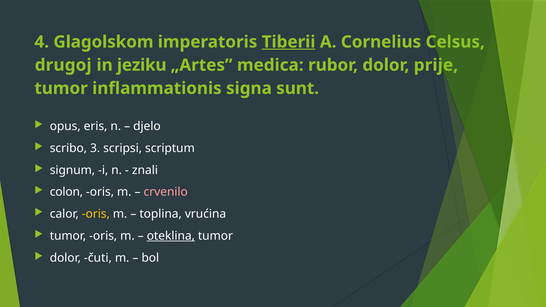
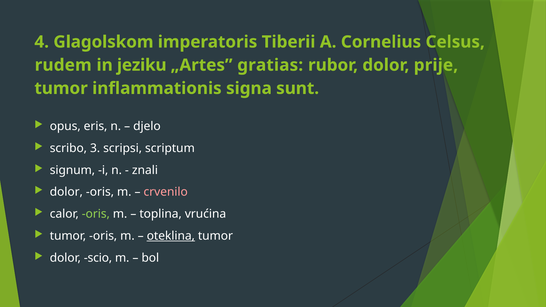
Tiberii underline: present -> none
drugoj: drugoj -> rudem
medica: medica -> gratias
colon at (66, 192): colon -> dolor
oris at (96, 214) colour: yellow -> light green
čuti: čuti -> scio
